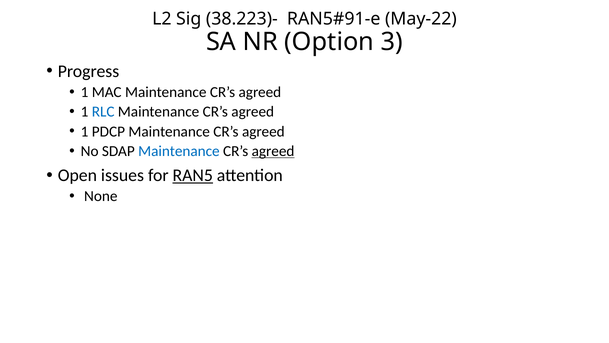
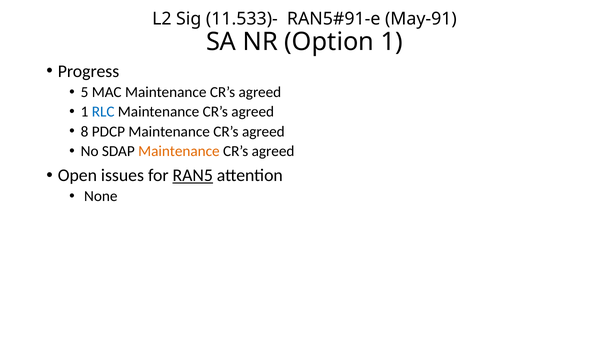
38.223)-: 38.223)- -> 11.533)-
May-22: May-22 -> May-91
Option 3: 3 -> 1
1 at (85, 92): 1 -> 5
1 at (85, 131): 1 -> 8
Maintenance at (179, 151) colour: blue -> orange
agreed at (273, 151) underline: present -> none
